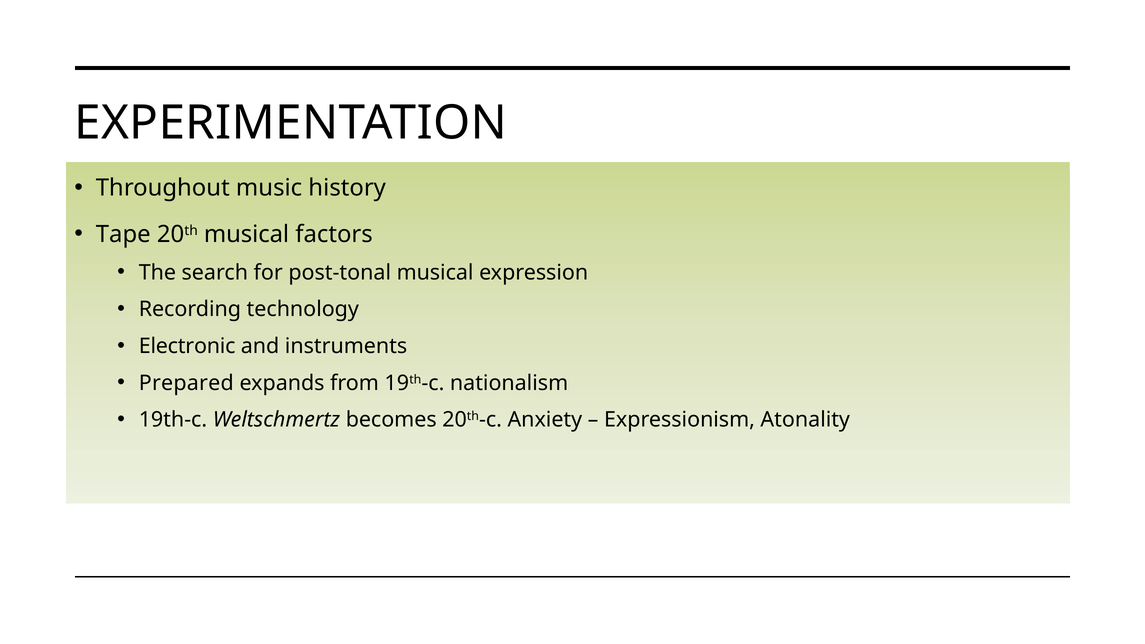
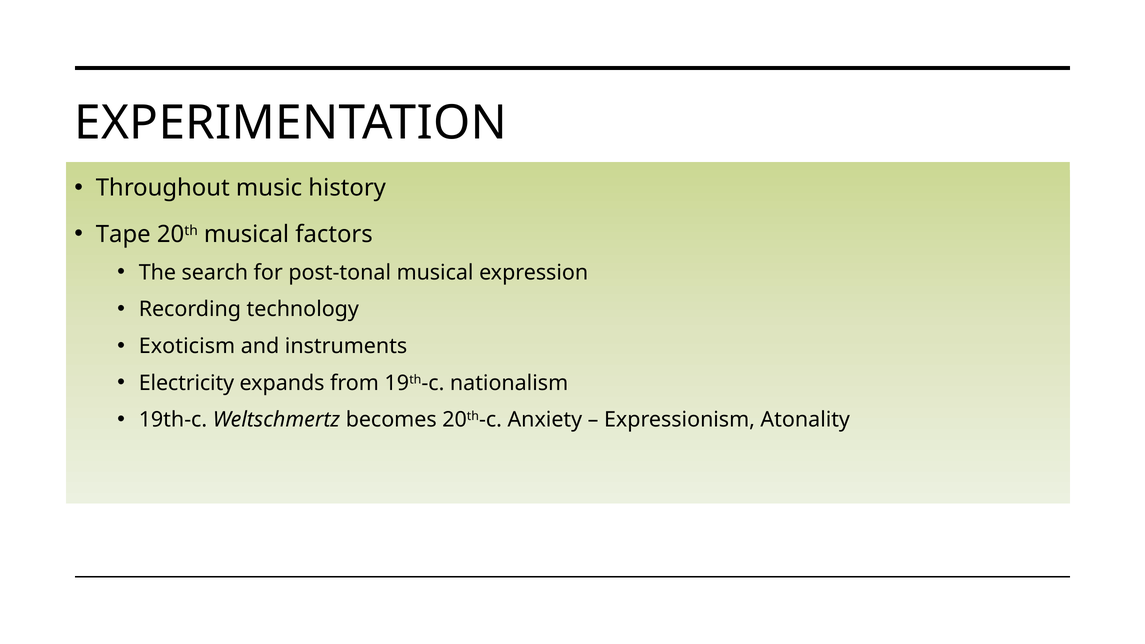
Electronic: Electronic -> Exoticism
Prepared: Prepared -> Electricity
